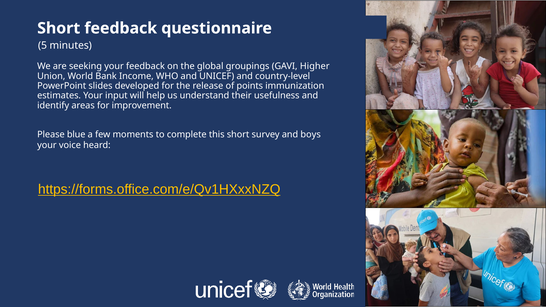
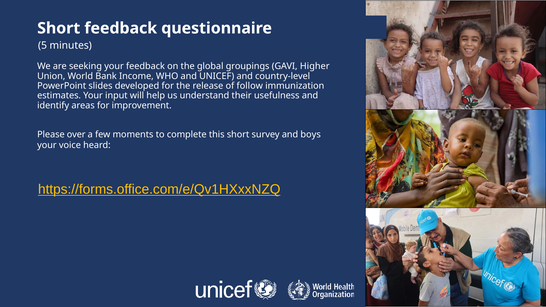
points: points -> follow
blue: blue -> over
